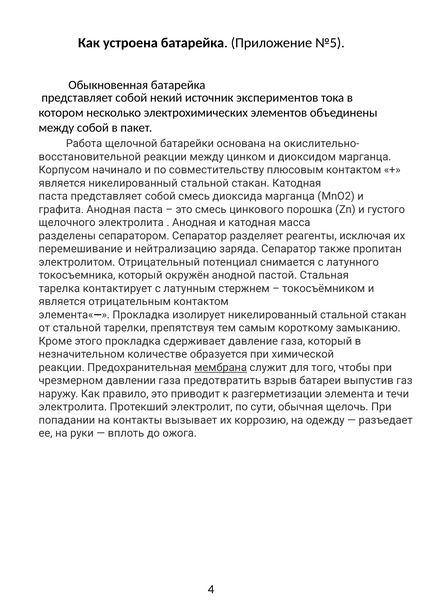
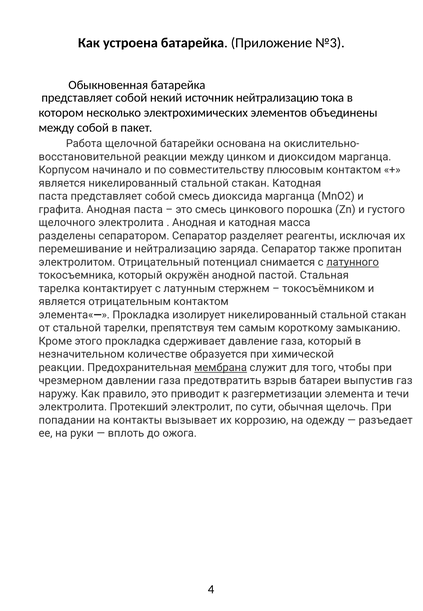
№5: №5 -> №3
источник экспериментов: экспериментов -> нейтрализацию
латунного underline: none -> present
